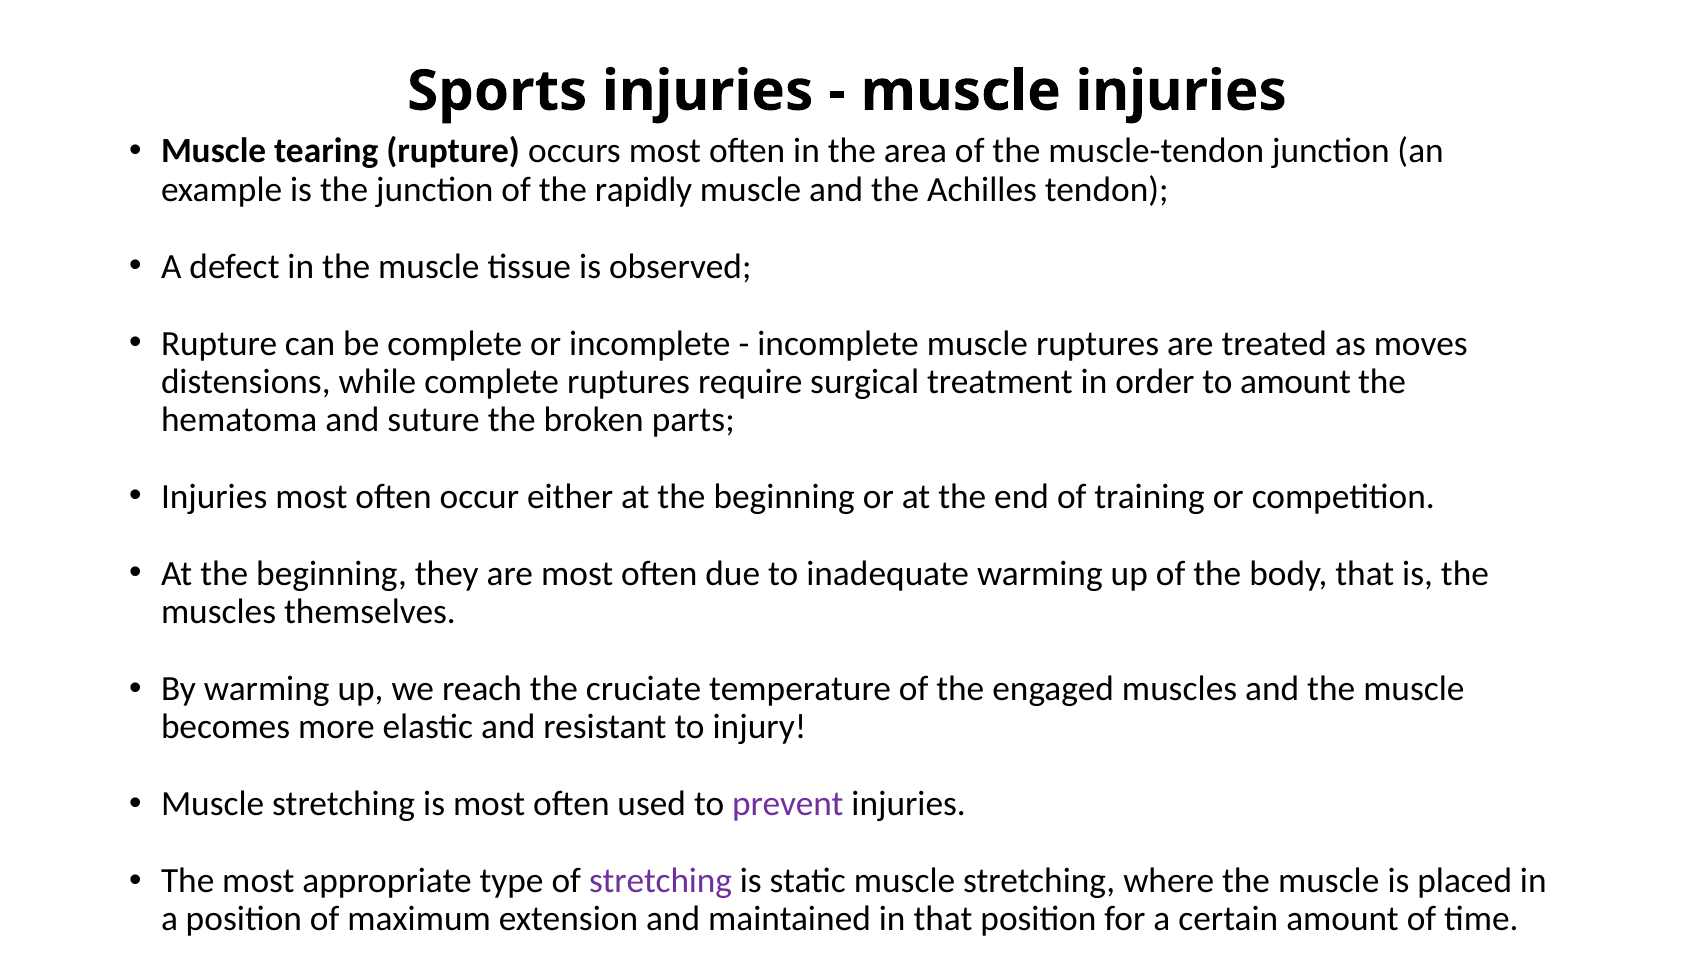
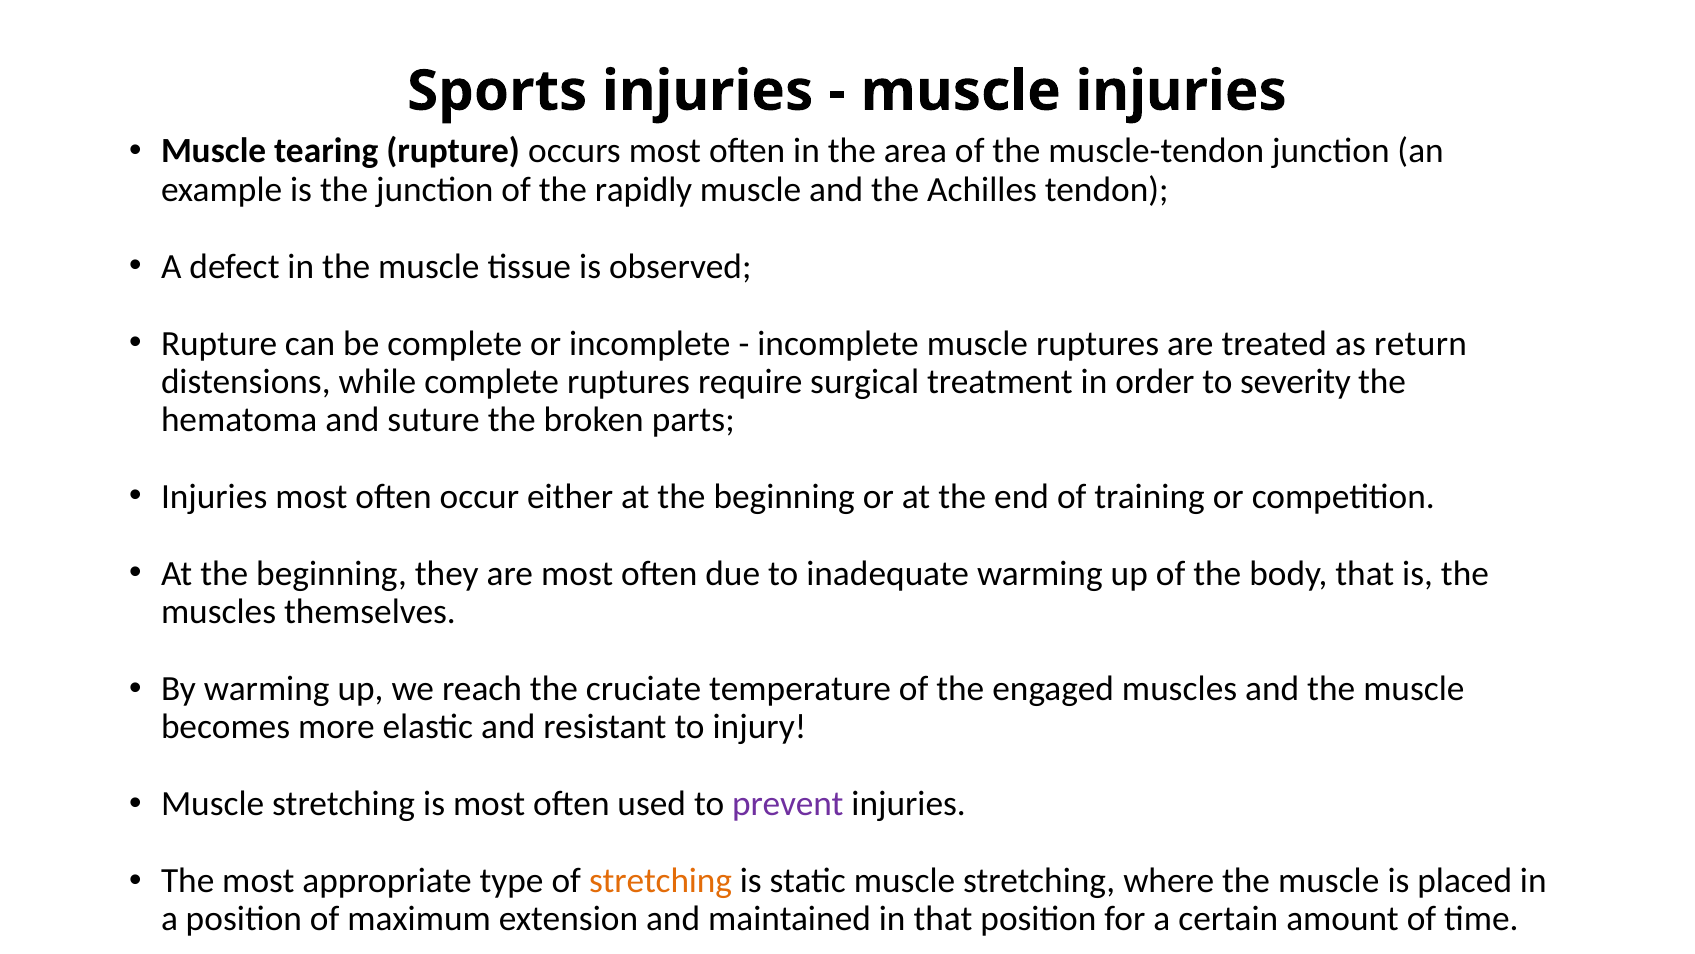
moves: moves -> return
to amount: amount -> severity
stretching at (660, 881) colour: purple -> orange
